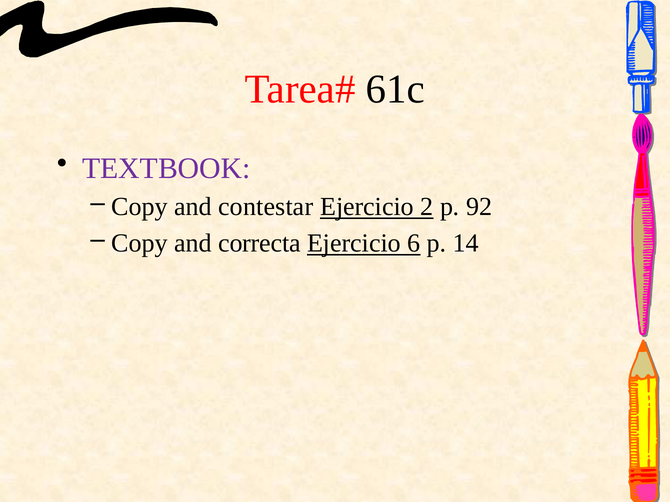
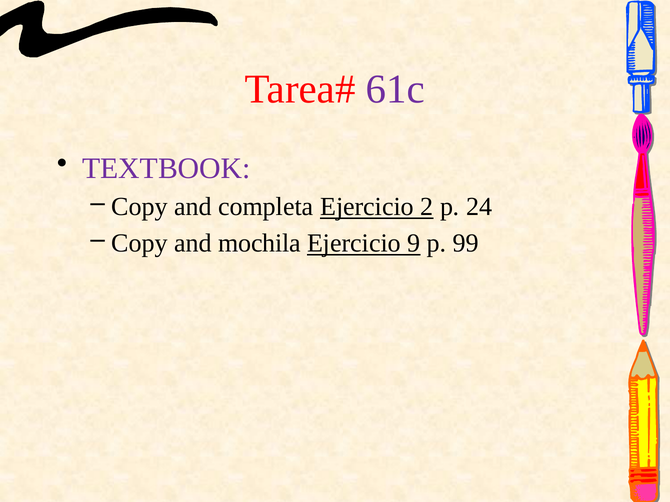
61c colour: black -> purple
contestar: contestar -> completa
92: 92 -> 24
correcta: correcta -> mochila
6: 6 -> 9
14: 14 -> 99
